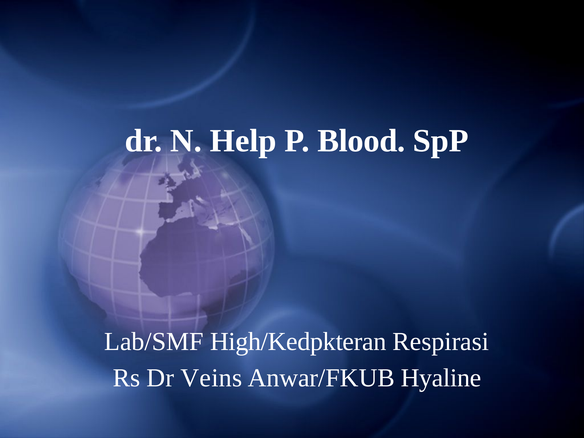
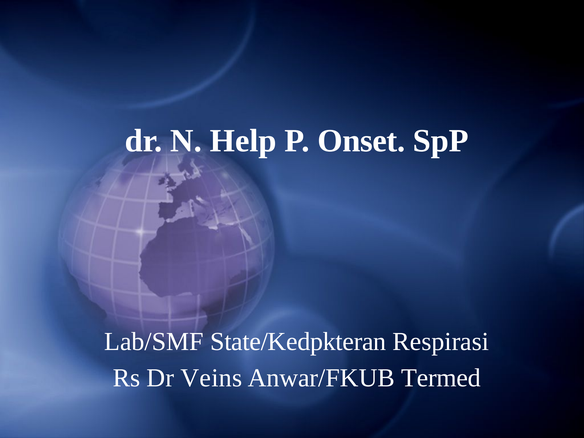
Blood: Blood -> Onset
High/Kedpkteran: High/Kedpkteran -> State/Kedpkteran
Hyaline: Hyaline -> Termed
